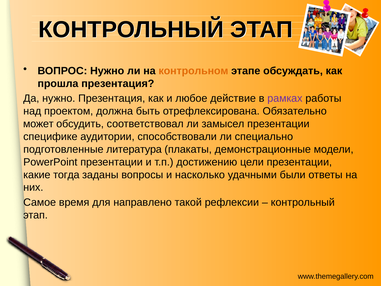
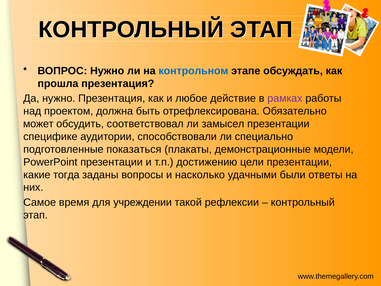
контрольном colour: orange -> blue
литература: литература -> показаться
направлено: направлено -> учреждении
